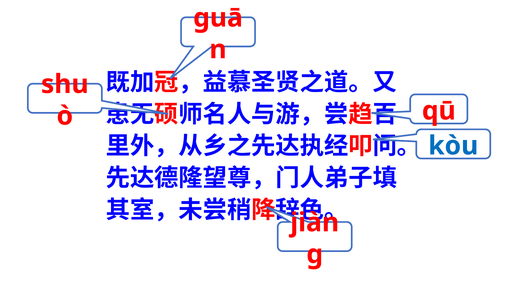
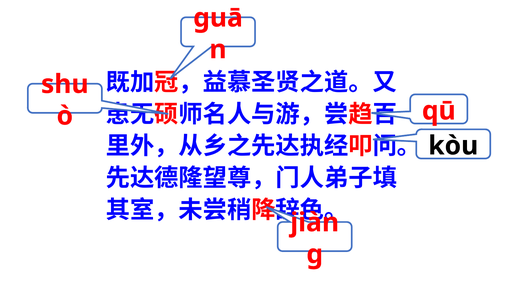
kòu colour: blue -> black
